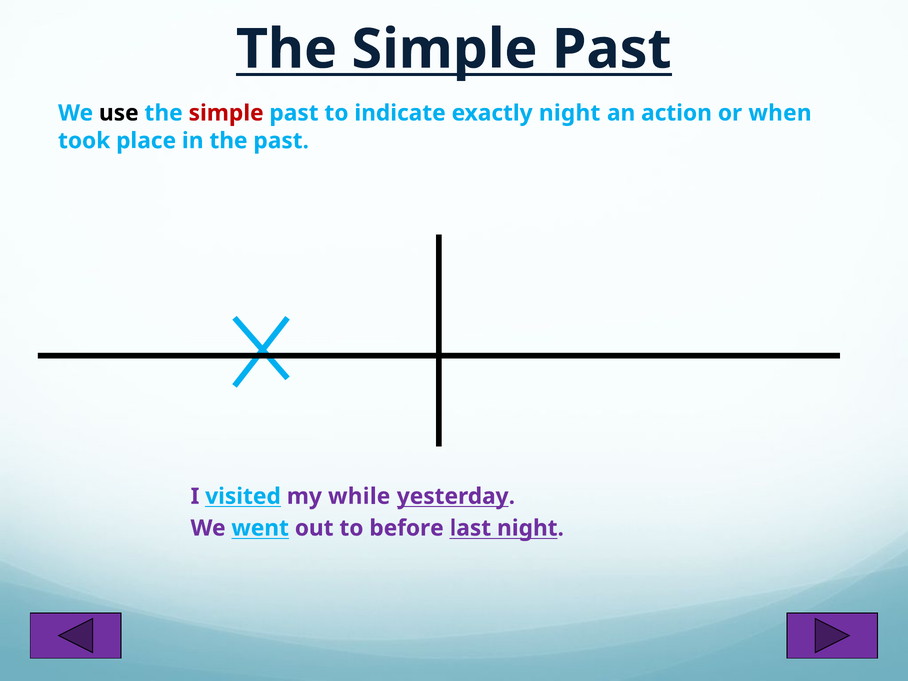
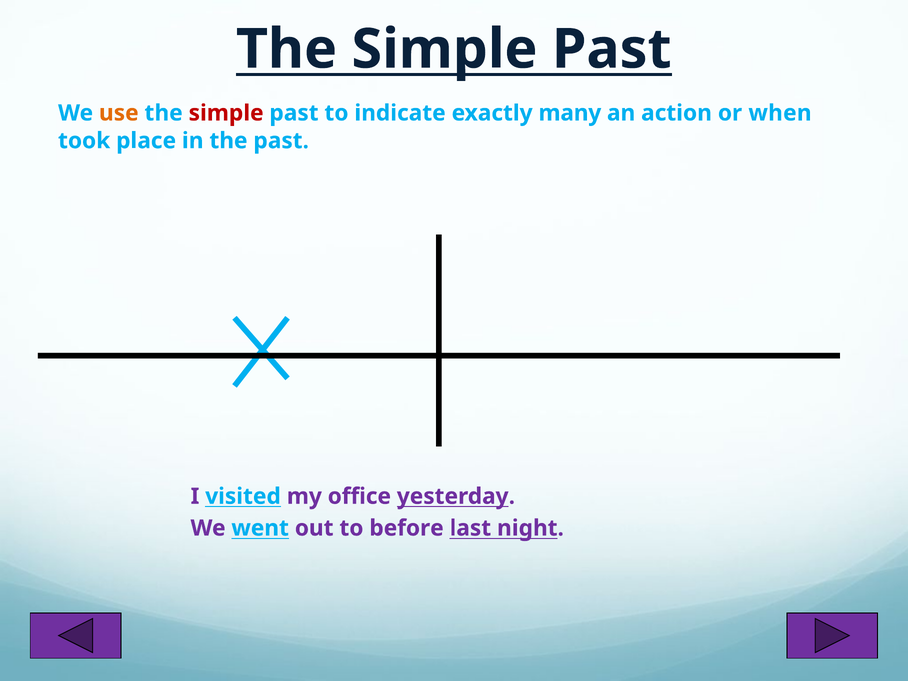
use colour: black -> orange
exactly night: night -> many
while: while -> office
